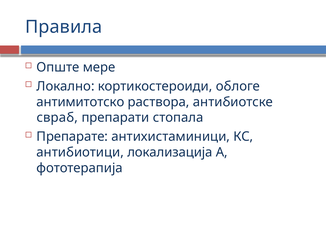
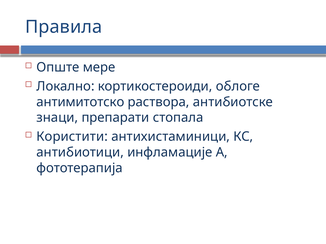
свраб: свраб -> знаци
Препарате: Препарате -> Користити
локализација: локализација -> инфламације
